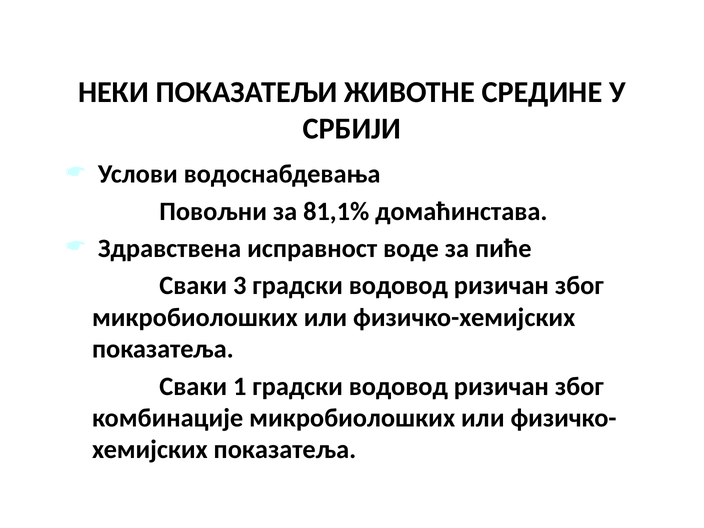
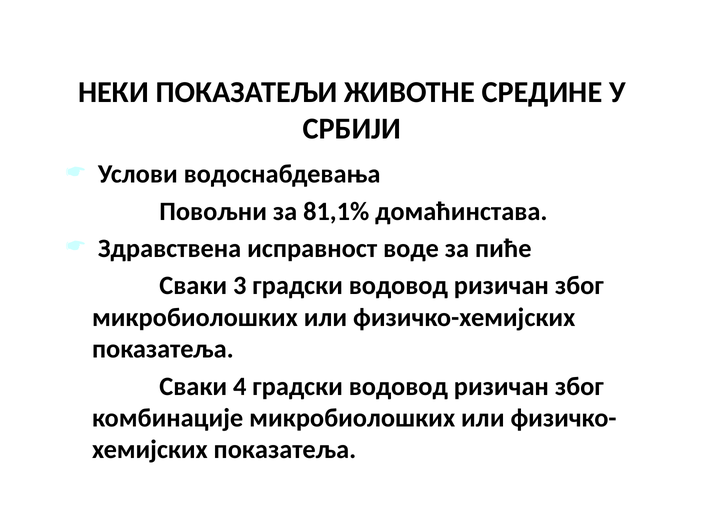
1: 1 -> 4
